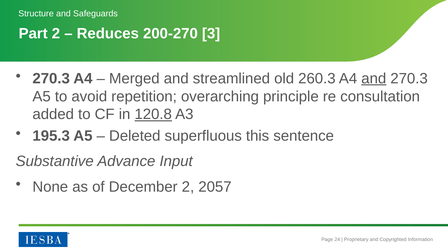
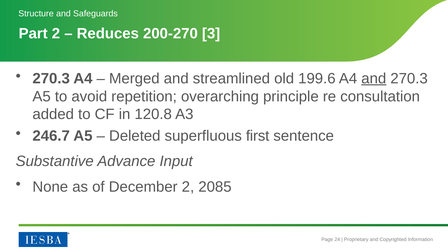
260.3: 260.3 -> 199.6
120.8 underline: present -> none
195.3: 195.3 -> 246.7
this: this -> first
2057: 2057 -> 2085
